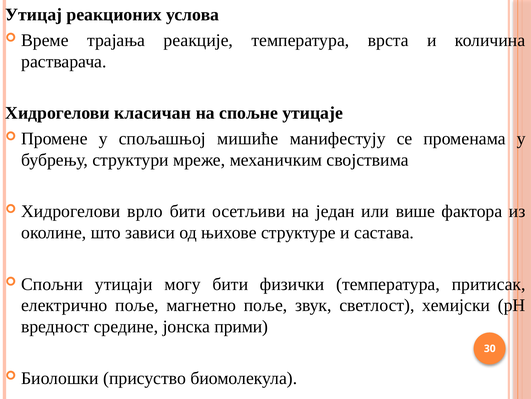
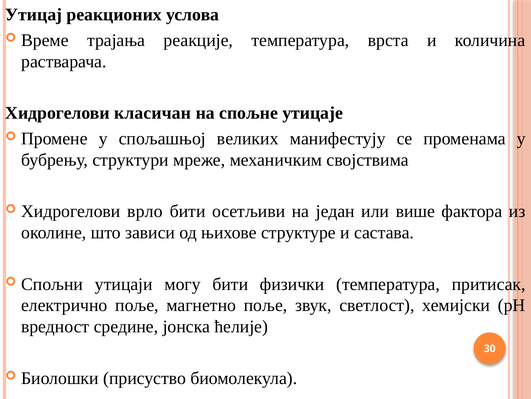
мишиће: мишиће -> великих
прими: прими -> ћелије
